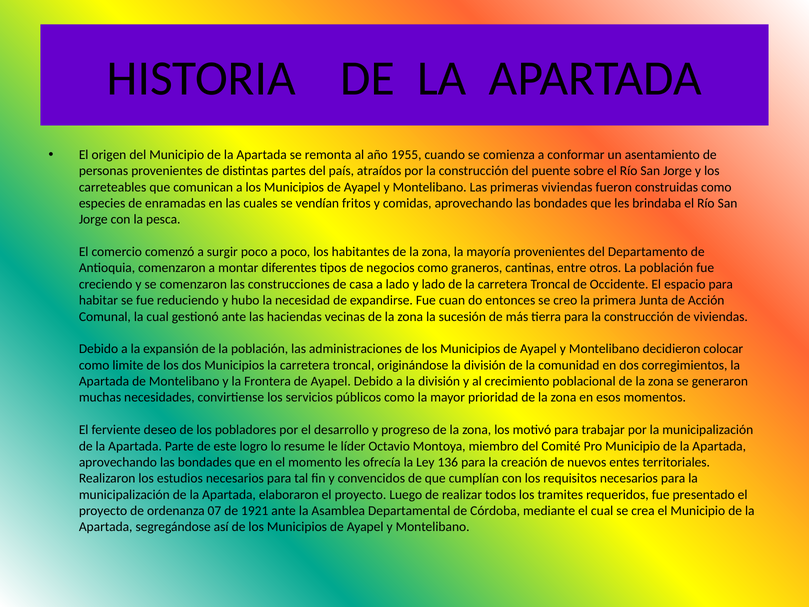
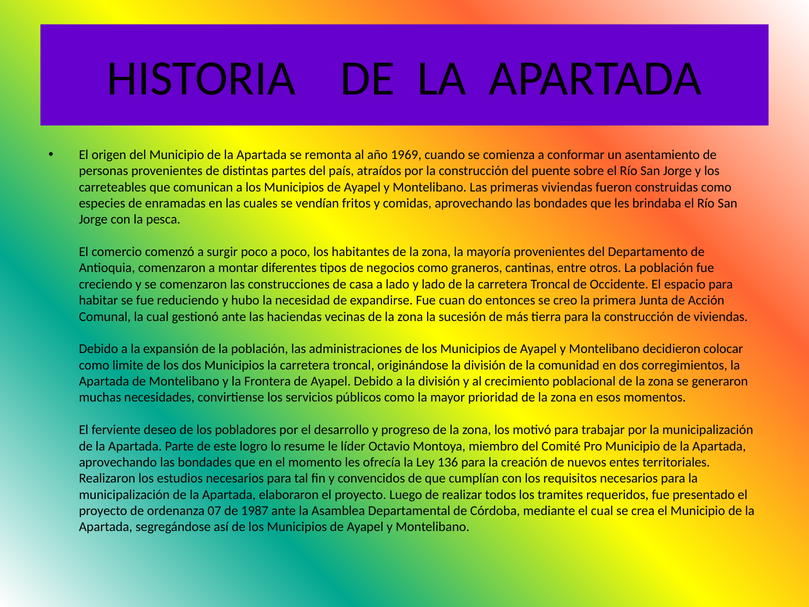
1955: 1955 -> 1969
1921: 1921 -> 1987
